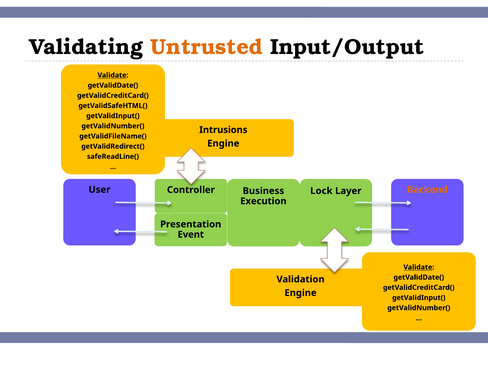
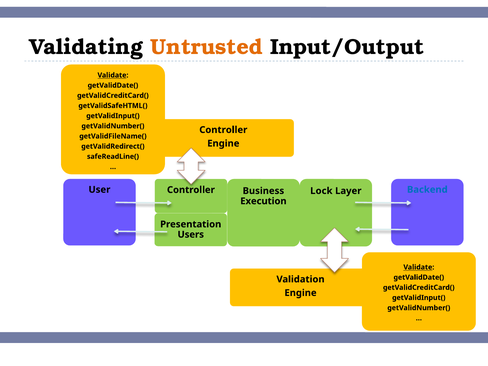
Intrusions at (223, 130): Intrusions -> Controller
Backend colour: orange -> blue
Event: Event -> Users
